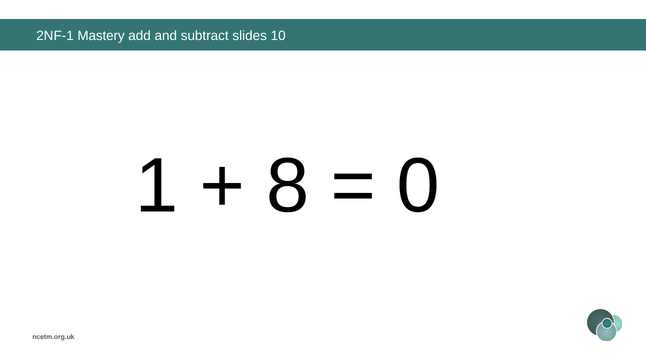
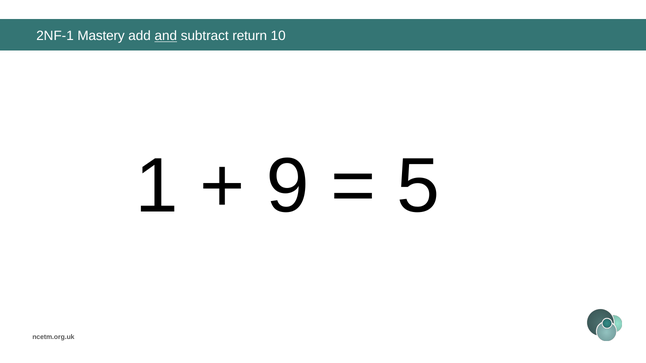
and underline: none -> present
slides: slides -> return
8: 8 -> 9
0: 0 -> 5
